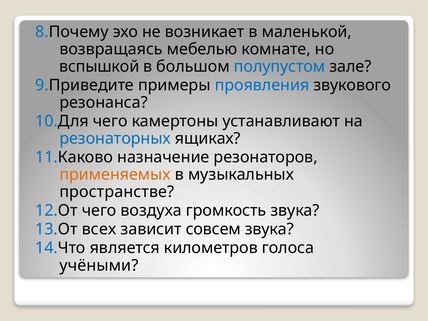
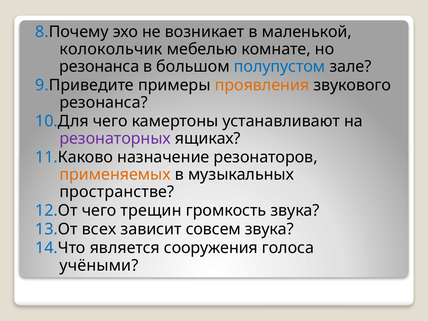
возвращаясь: возвращаясь -> колокольчик
вспышкой at (99, 66): вспышкой -> резонанса
проявления colour: blue -> orange
резонаторных colour: blue -> purple
воздуха: воздуха -> трещин
километров: километров -> сооружения
